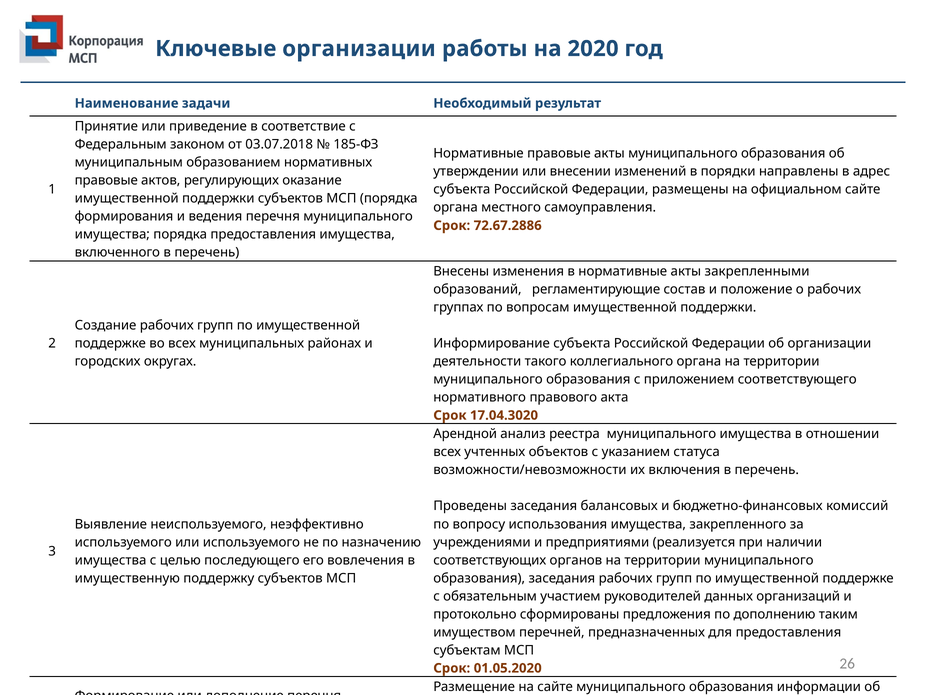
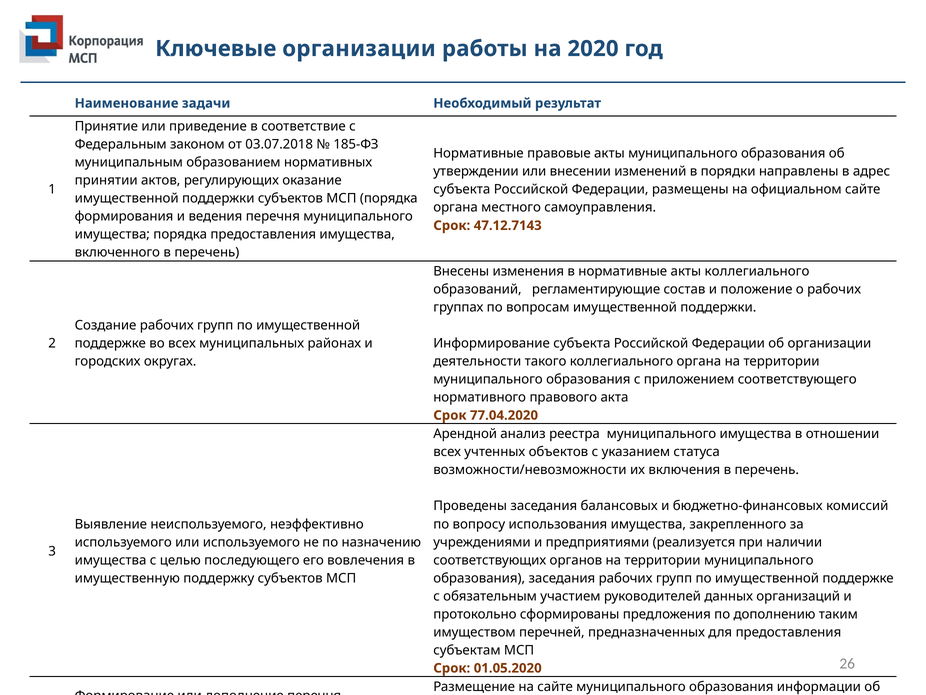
правовые at (106, 180): правовые -> принятии
72.67.2886: 72.67.2886 -> 47.12.7143
акты закрепленными: закрепленными -> коллегиального
17.04.3020: 17.04.3020 -> 77.04.2020
